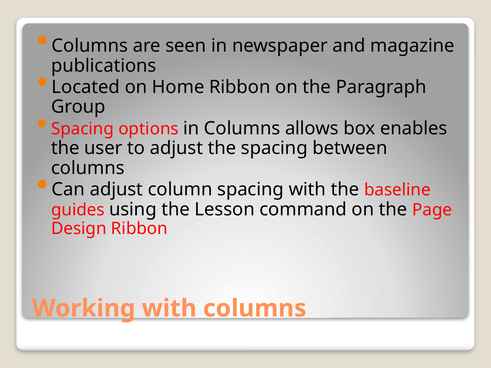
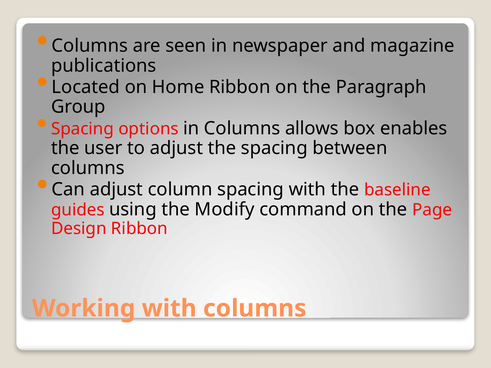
Lesson: Lesson -> Modify
